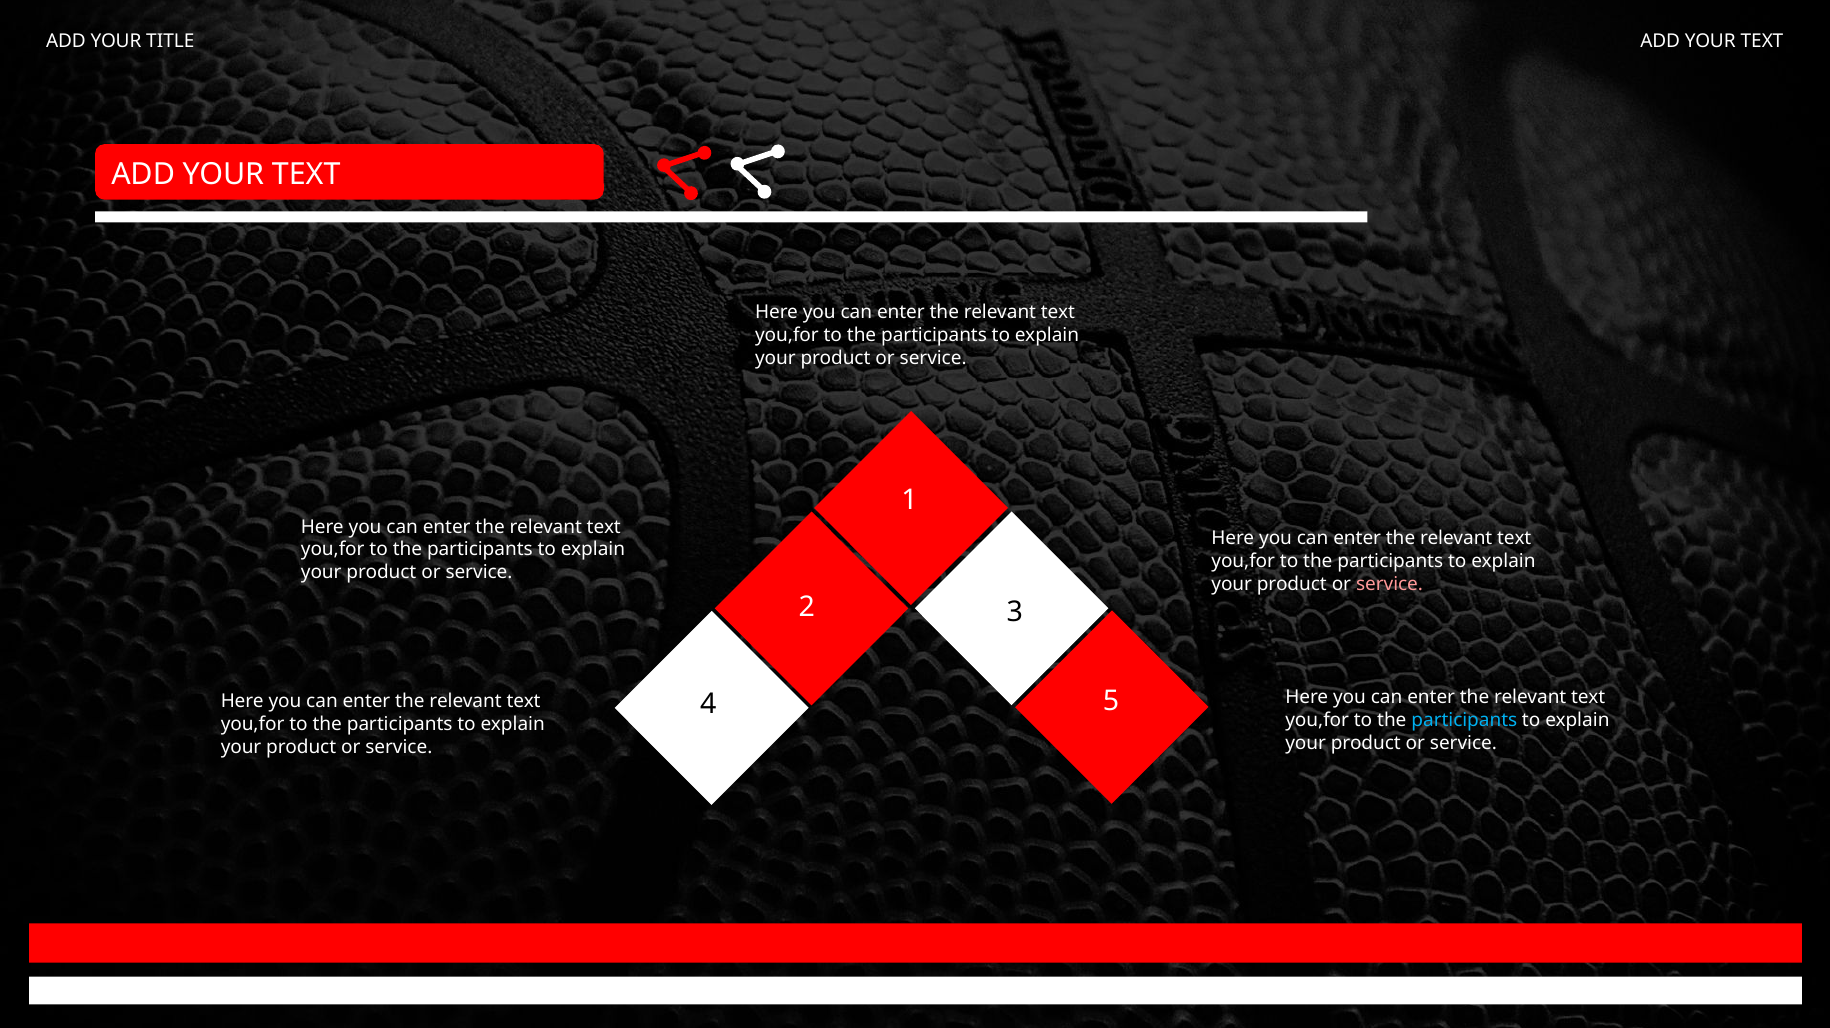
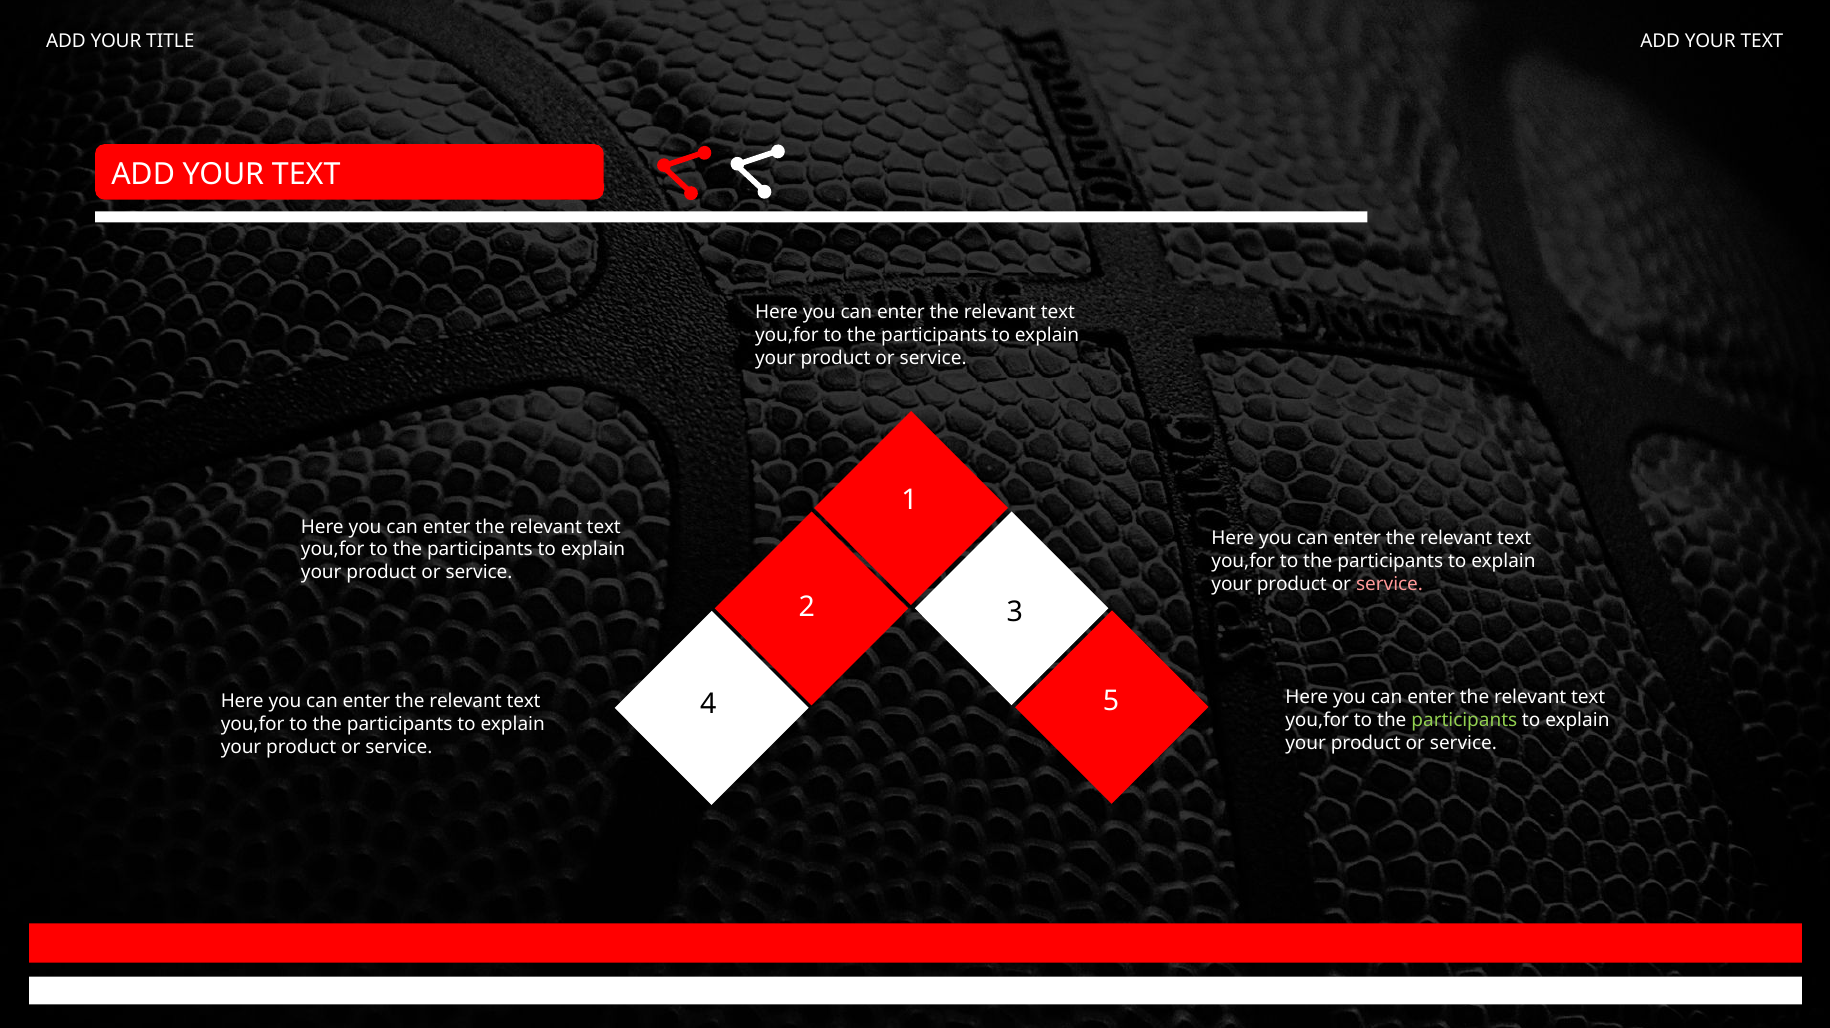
participants at (1464, 720) colour: light blue -> light green
